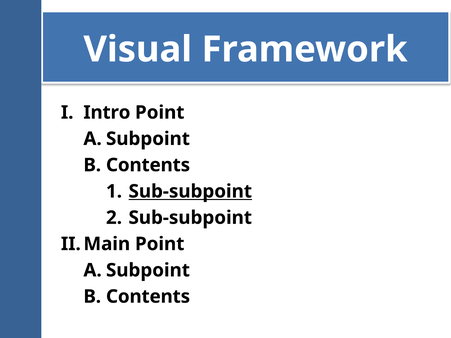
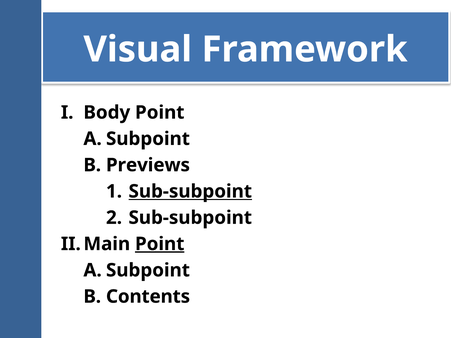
Intro: Intro -> Body
Contents at (148, 165): Contents -> Previews
Point at (160, 244) underline: none -> present
